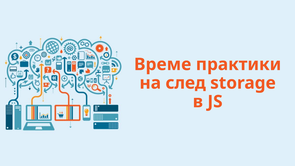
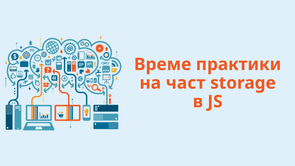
след: след -> част
